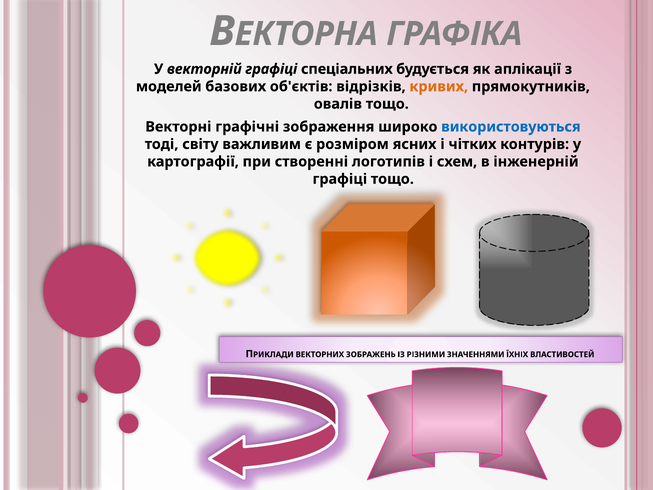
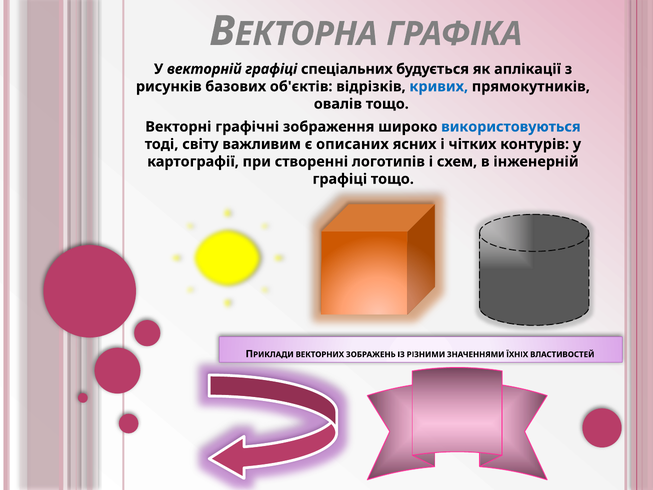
моделей: моделей -> рисунків
кривих colour: orange -> blue
розміром: розміром -> описаних
